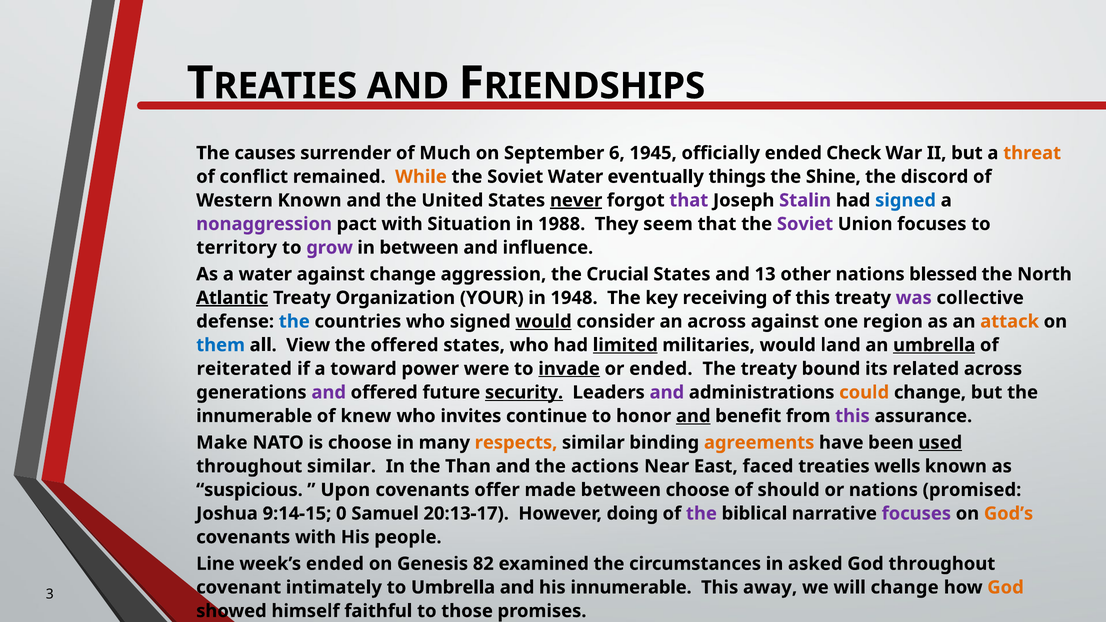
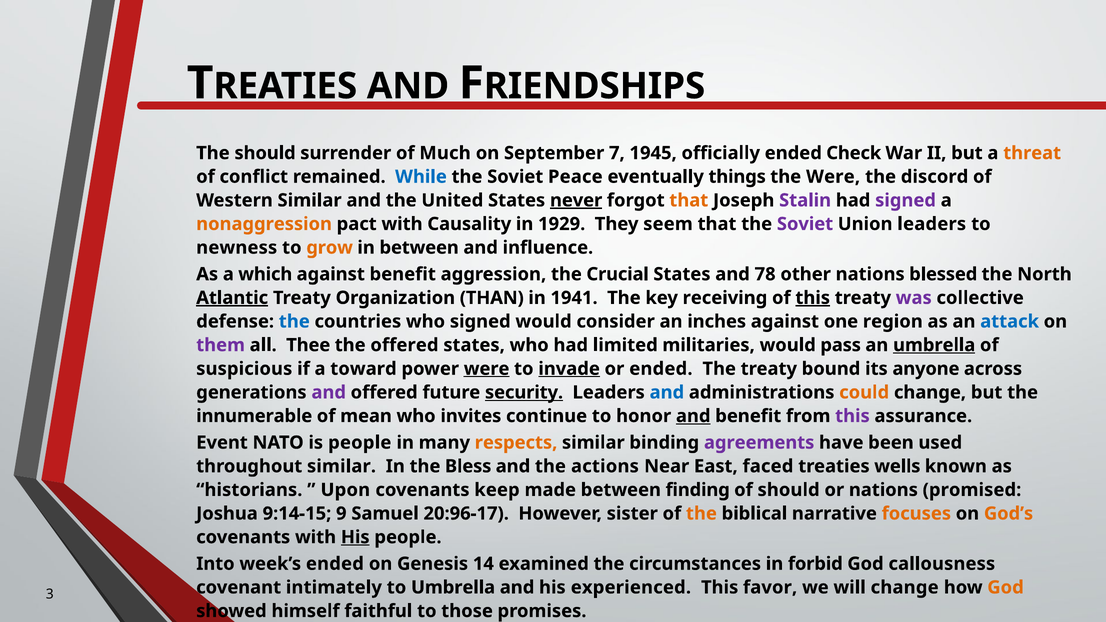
The causes: causes -> should
6: 6 -> 7
While colour: orange -> blue
Soviet Water: Water -> Peace
the Shine: Shine -> Were
Western Known: Known -> Similar
that at (689, 200) colour: purple -> orange
signed at (906, 200) colour: blue -> purple
nonaggression colour: purple -> orange
Situation: Situation -> Causality
1988: 1988 -> 1929
Union focuses: focuses -> leaders
territory: territory -> newness
grow colour: purple -> orange
a water: water -> which
against change: change -> benefit
13: 13 -> 78
YOUR: YOUR -> THAN
1948: 1948 -> 1941
this at (813, 298) underline: none -> present
would at (544, 322) underline: present -> none
an across: across -> inches
attack colour: orange -> blue
them colour: blue -> purple
View: View -> Thee
limited underline: present -> none
land: land -> pass
reiterated: reiterated -> suspicious
were at (487, 369) underline: none -> present
related: related -> anyone
and at (667, 392) colour: purple -> blue
knew: knew -> mean
Make: Make -> Event
is choose: choose -> people
agreements colour: orange -> purple
used underline: present -> none
Than: Than -> Bless
suspicious: suspicious -> historians
offer: offer -> keep
between choose: choose -> finding
0: 0 -> 9
20:13-17: 20:13-17 -> 20:96-17
doing: doing -> sister
the at (701, 514) colour: purple -> orange
focuses at (916, 514) colour: purple -> orange
His at (355, 537) underline: none -> present
Line: Line -> Into
82: 82 -> 14
asked: asked -> forbid
God throughout: throughout -> callousness
his innumerable: innumerable -> experienced
away: away -> favor
